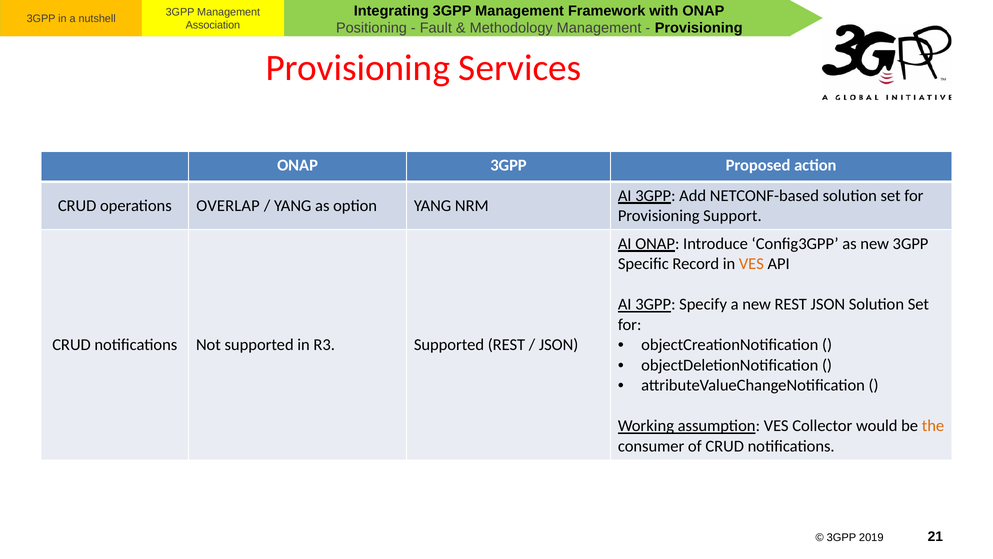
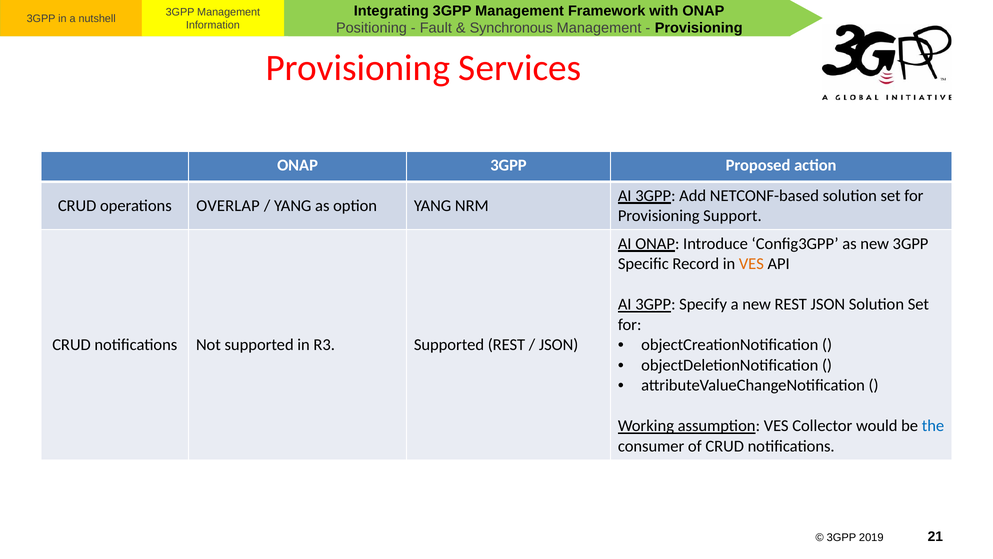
Association: Association -> Information
Methodology: Methodology -> Synchronous
the colour: orange -> blue
